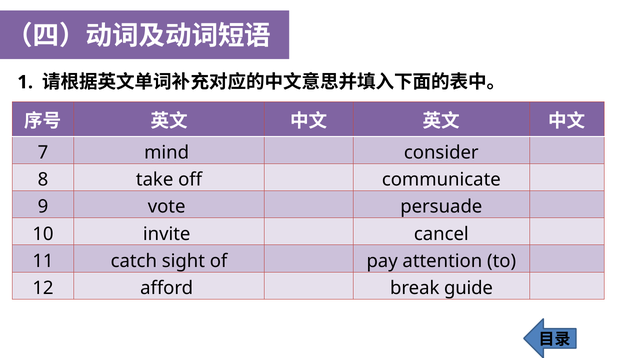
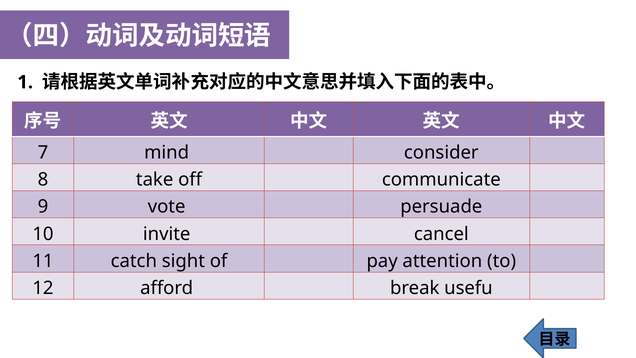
guide: guide -> usefu
